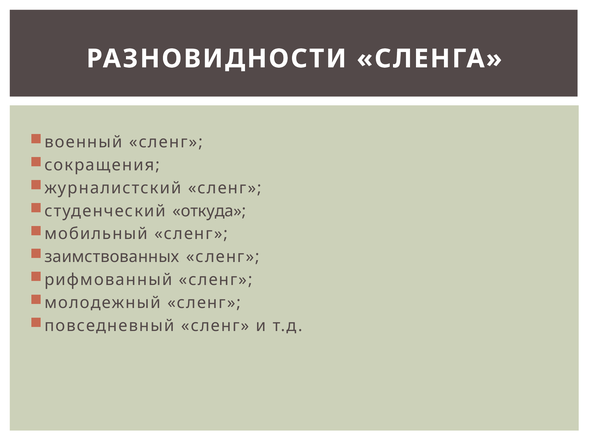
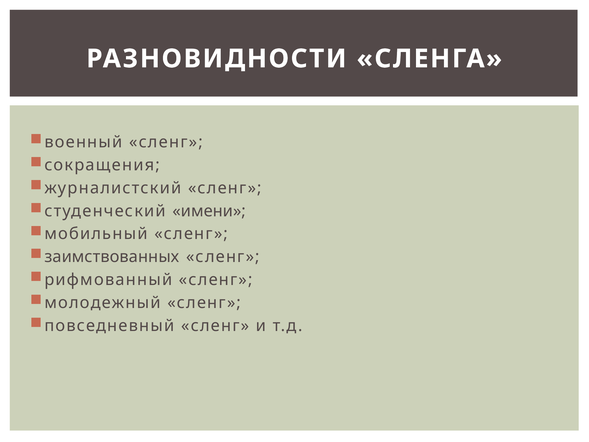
откуда: откуда -> имени
